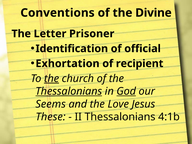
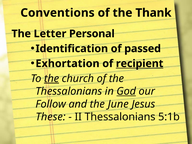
Divine: Divine -> Thank
Prisoner: Prisoner -> Personal
official: official -> passed
recipient underline: none -> present
Thessalonians at (69, 91) underline: present -> none
Seems: Seems -> Follow
Love: Love -> June
4:1b: 4:1b -> 5:1b
